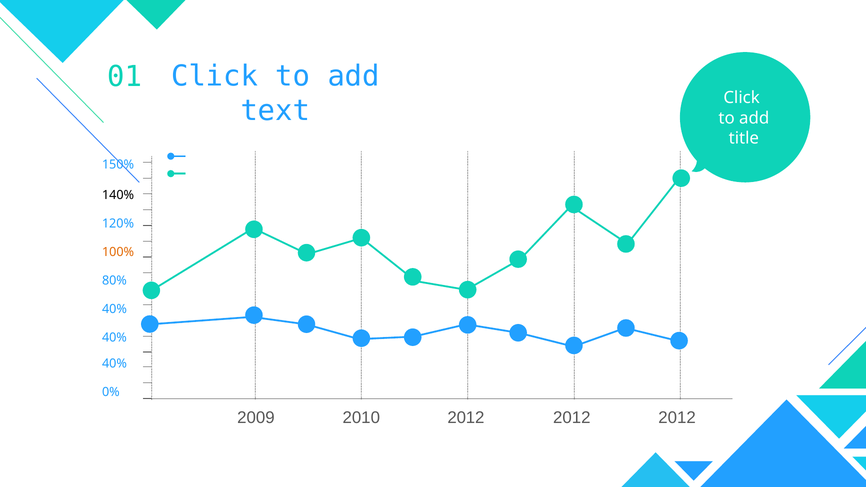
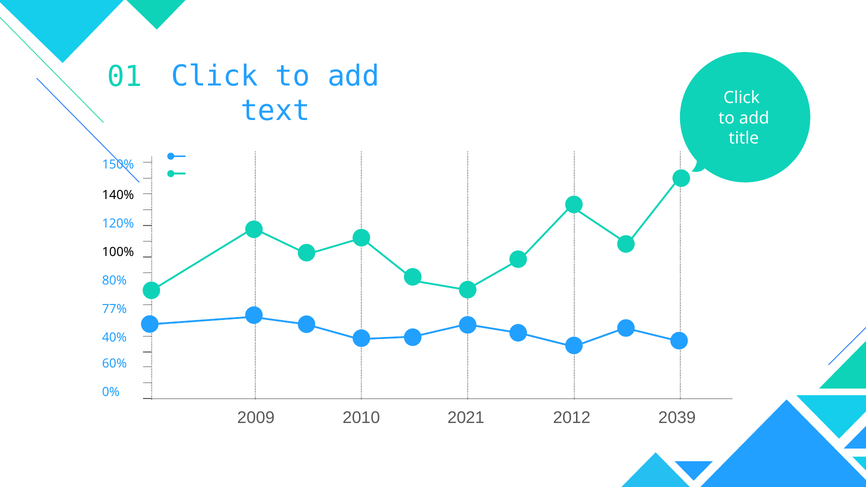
100% colour: orange -> black
40% at (114, 309): 40% -> 77%
40% at (114, 364): 40% -> 60%
2012 at (466, 418): 2012 -> 2021
2012 at (677, 418): 2012 -> 2039
